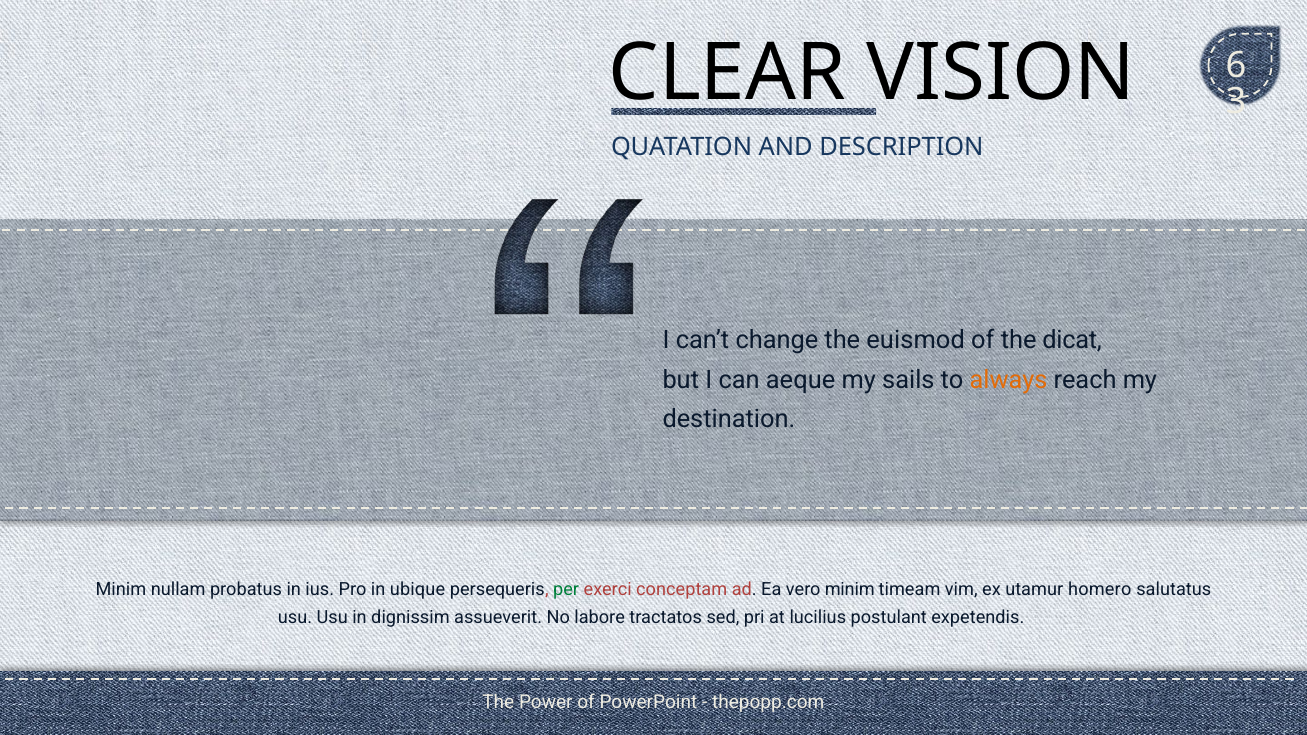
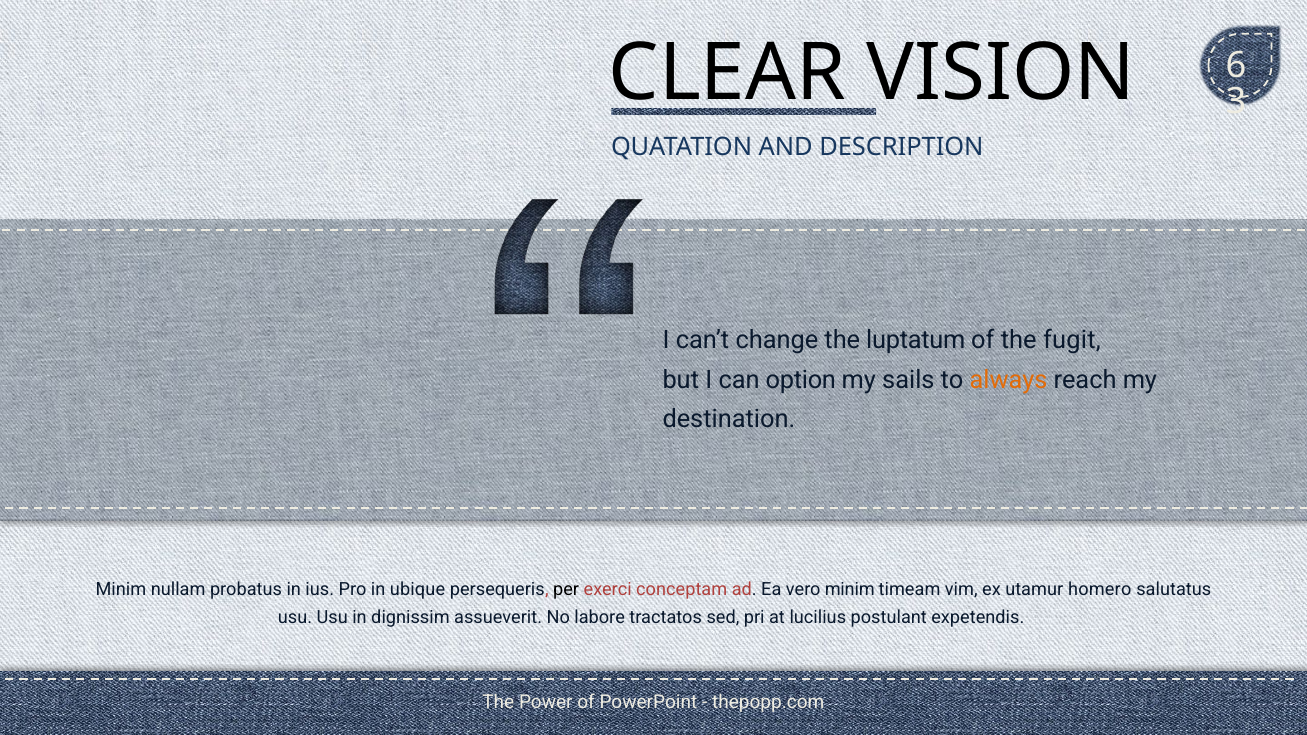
euismod: euismod -> luptatum
dicat: dicat -> fugit
aeque: aeque -> option
per colour: green -> black
